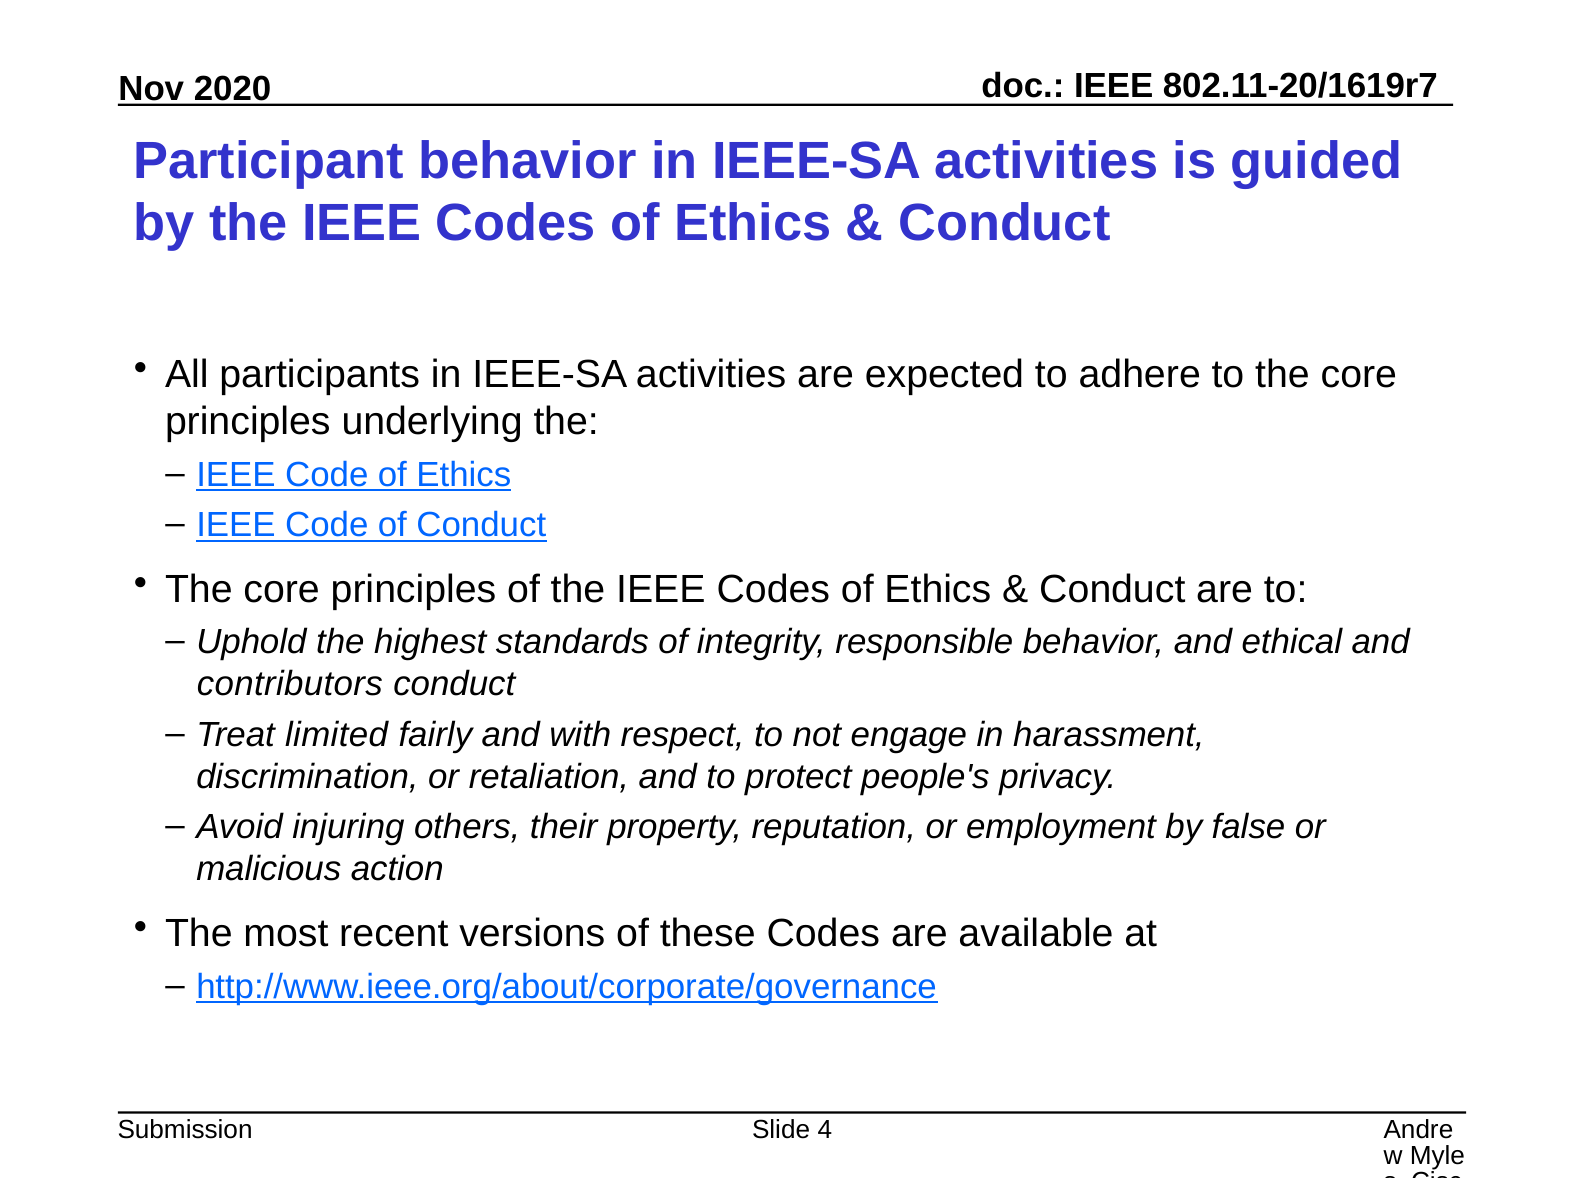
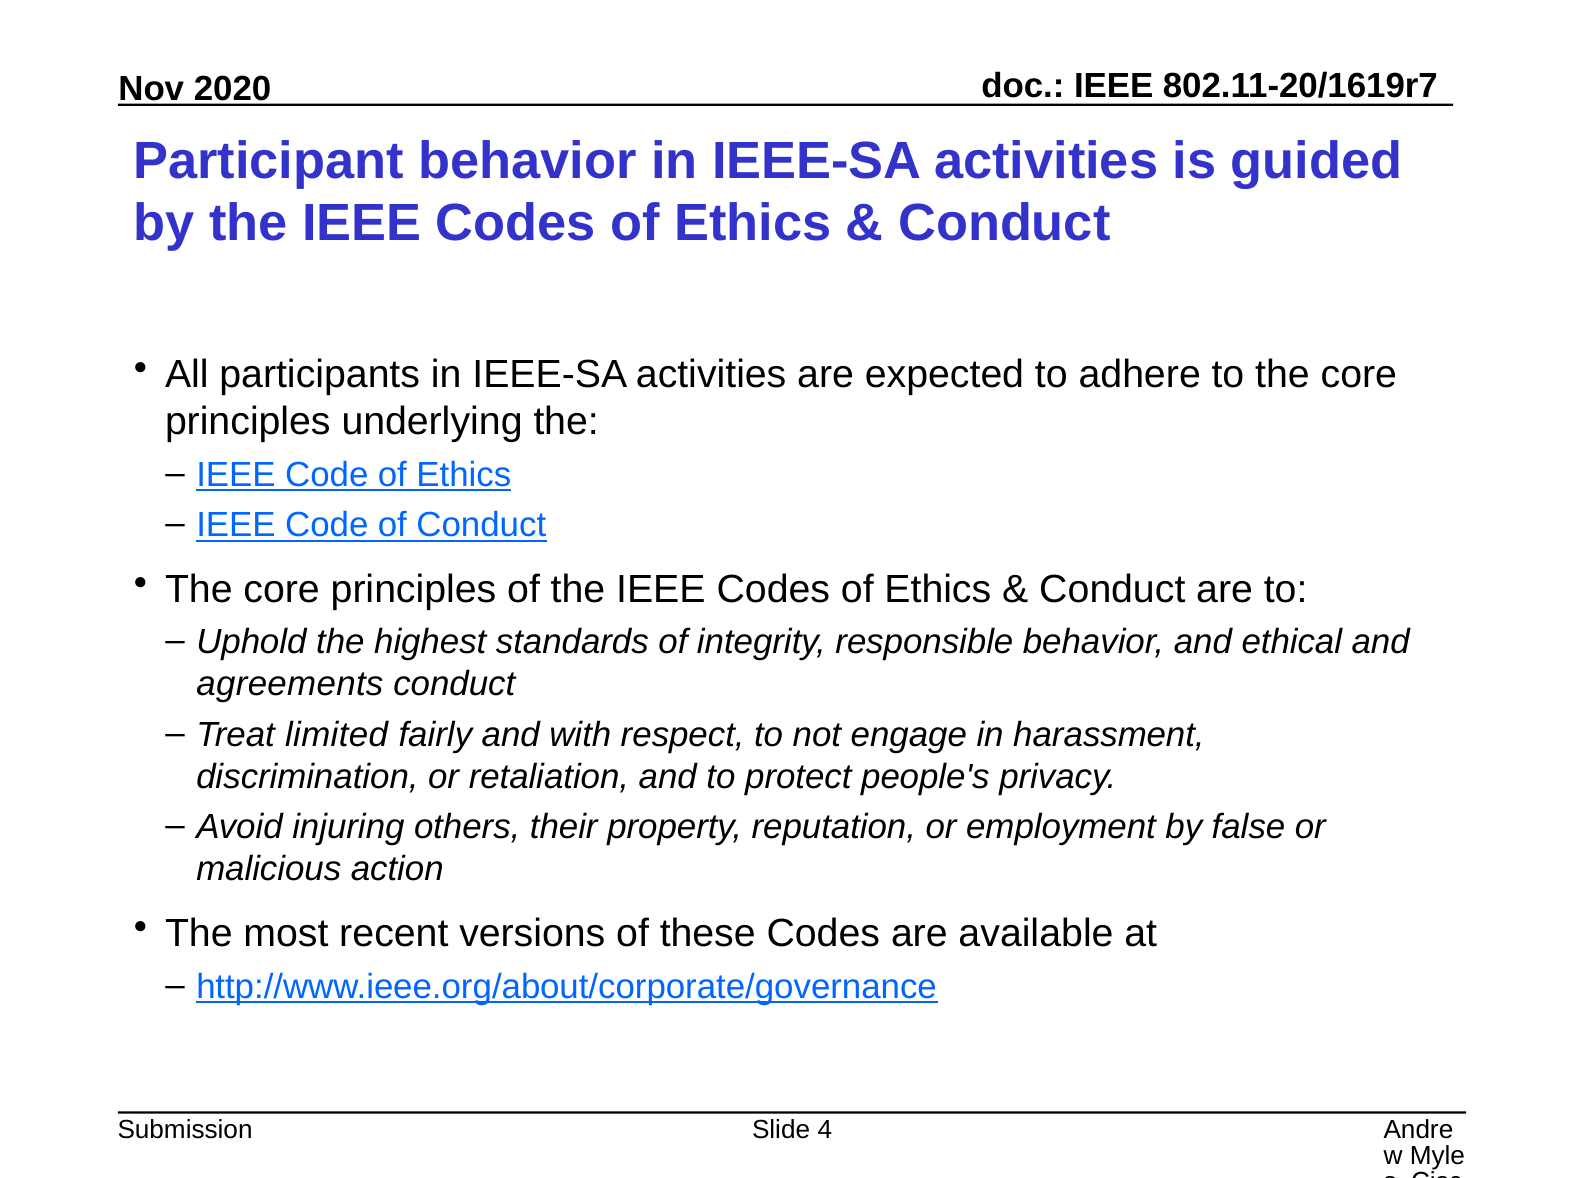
contributors: contributors -> agreements
